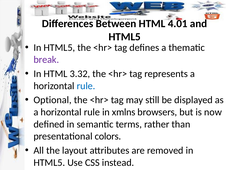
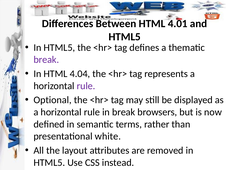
3.32: 3.32 -> 4.04
rule at (86, 86) colour: blue -> purple
in xmlns: xmlns -> break
colors: colors -> white
